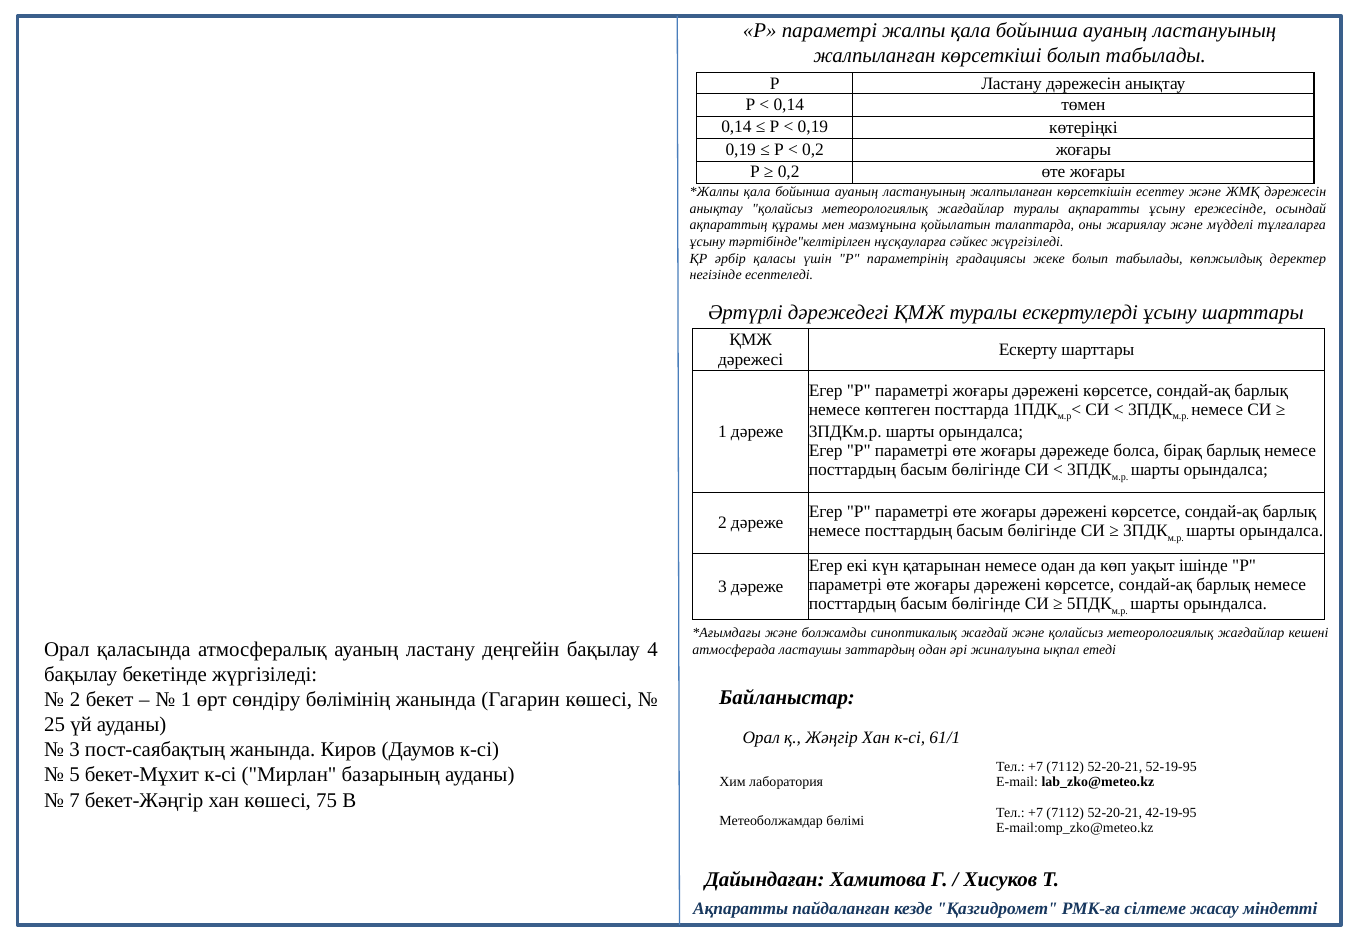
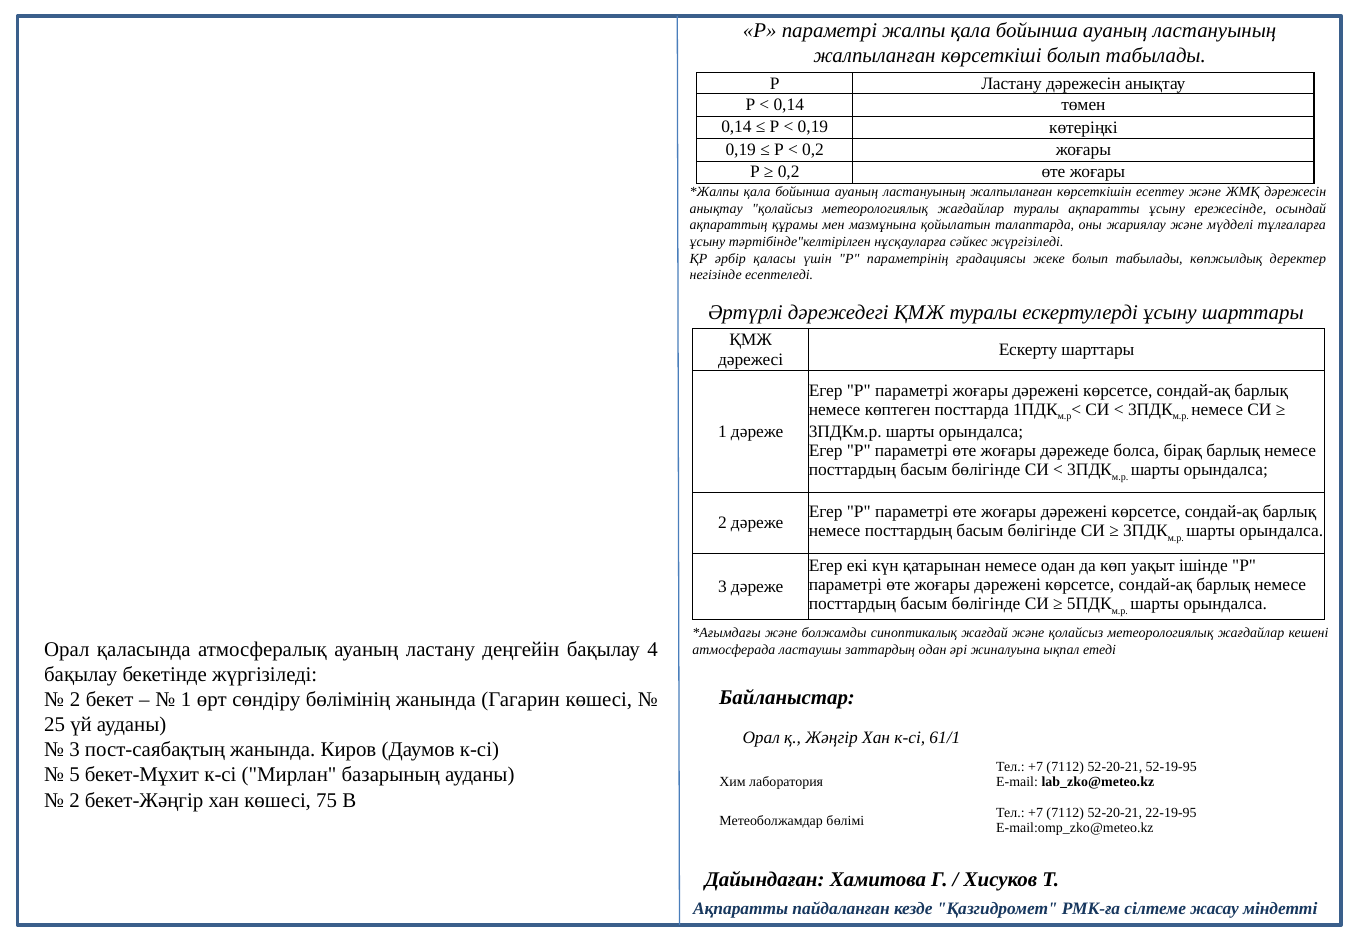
7 at (75, 800): 7 -> 2
42-19-95: 42-19-95 -> 22-19-95
